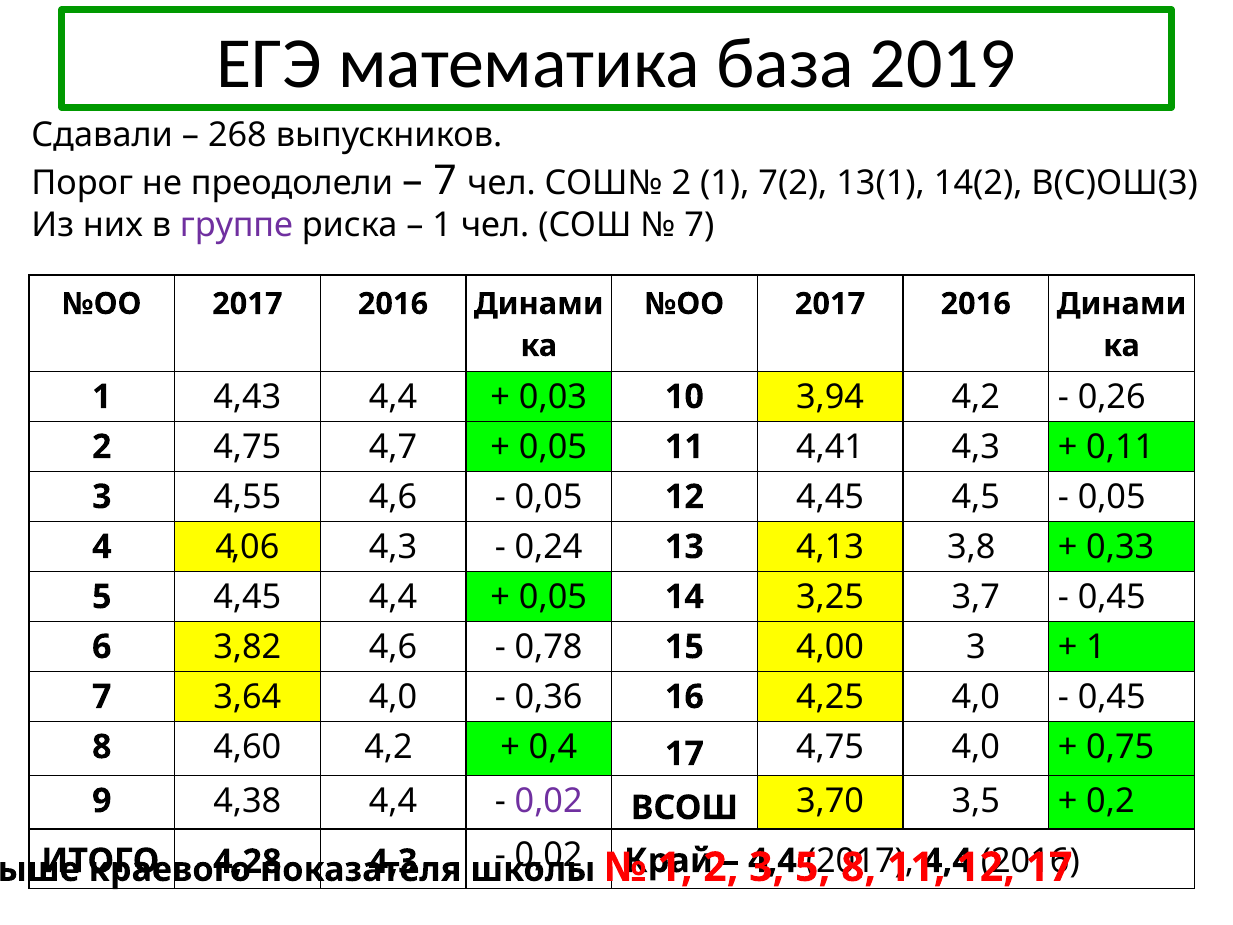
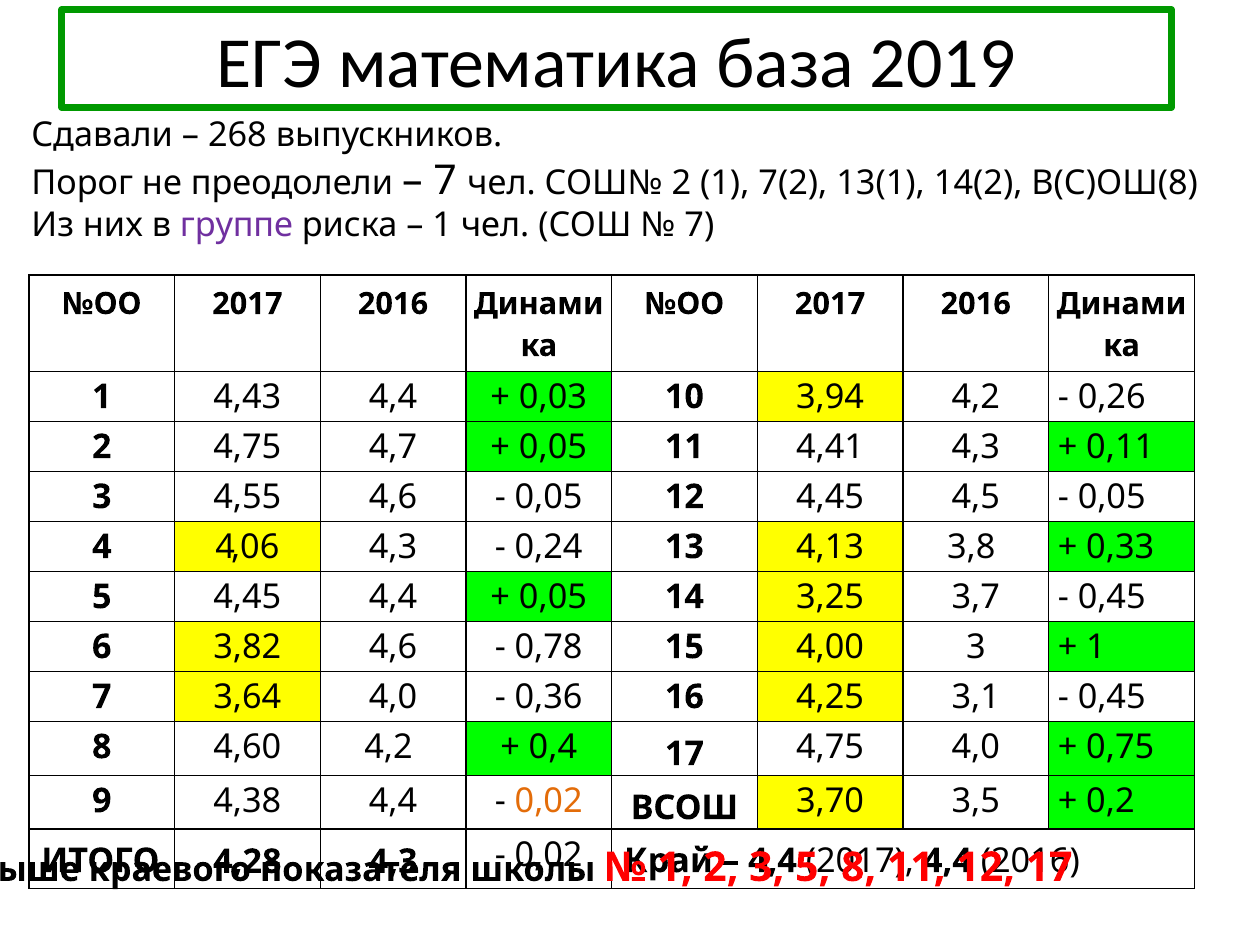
В(С)ОШ(3: В(С)ОШ(3 -> В(С)ОШ(8
4,25 4,0: 4,0 -> 3,1
0,02 at (549, 801) colour: purple -> orange
